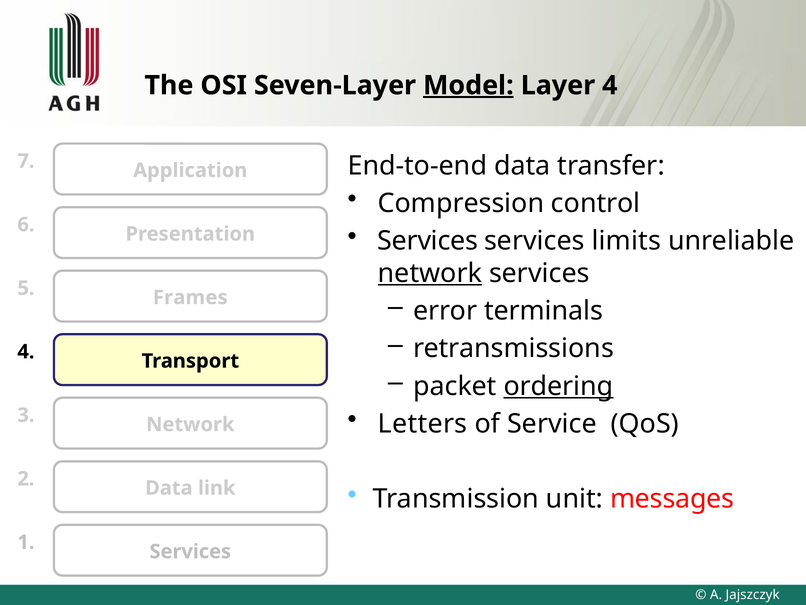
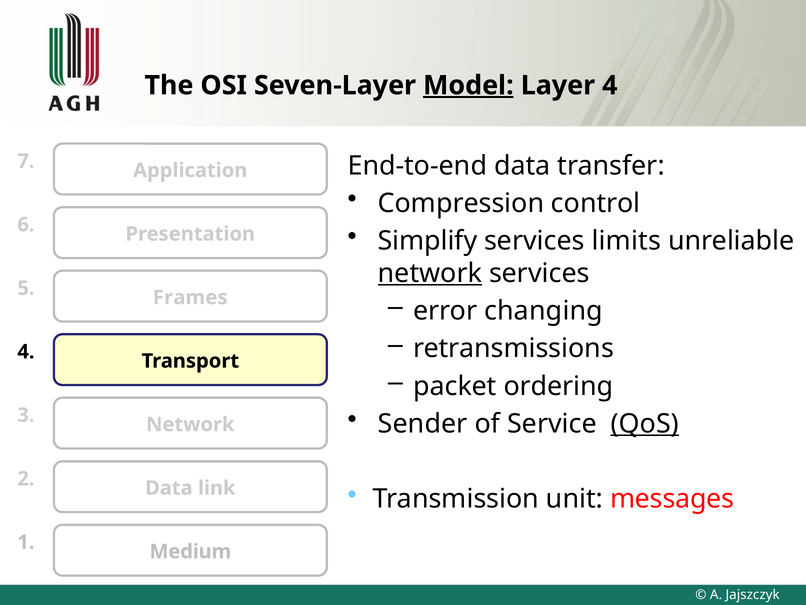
Services at (428, 241): Services -> Simplify
terminals: terminals -> changing
ordering underline: present -> none
Letters: Letters -> Sender
QoS underline: none -> present
Services at (190, 551): Services -> Medium
